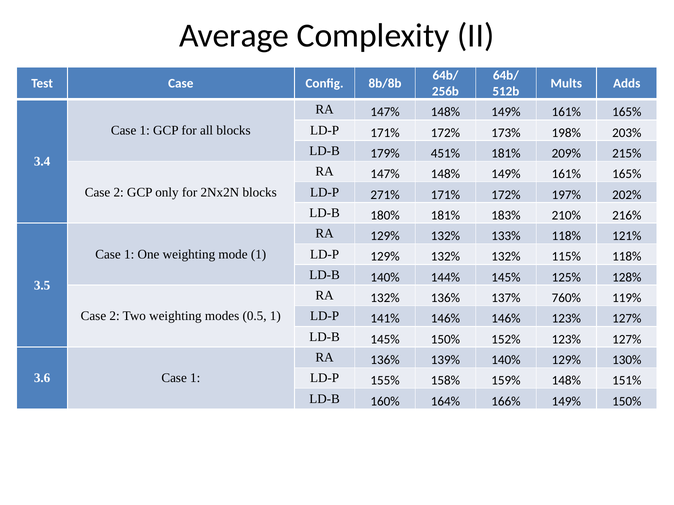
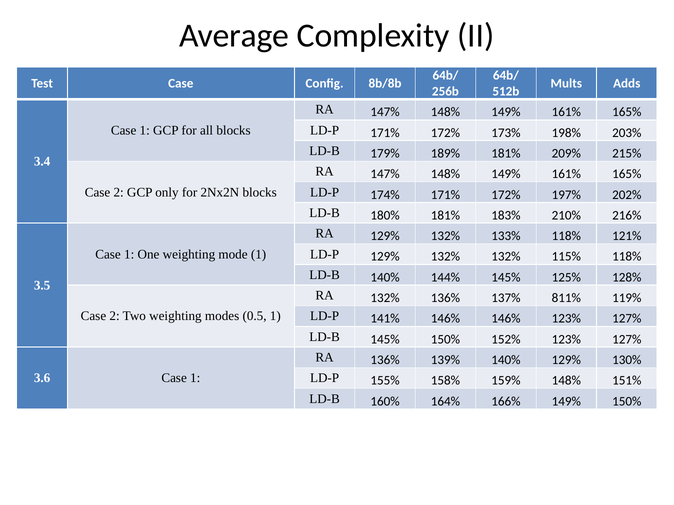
451%: 451% -> 189%
271%: 271% -> 174%
760%: 760% -> 811%
